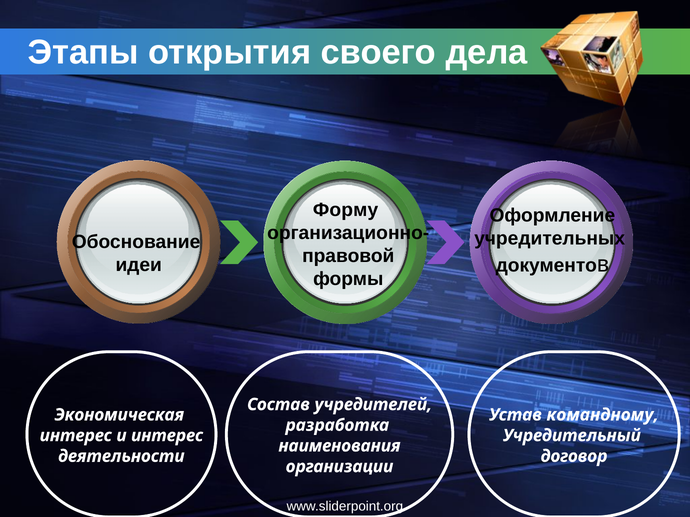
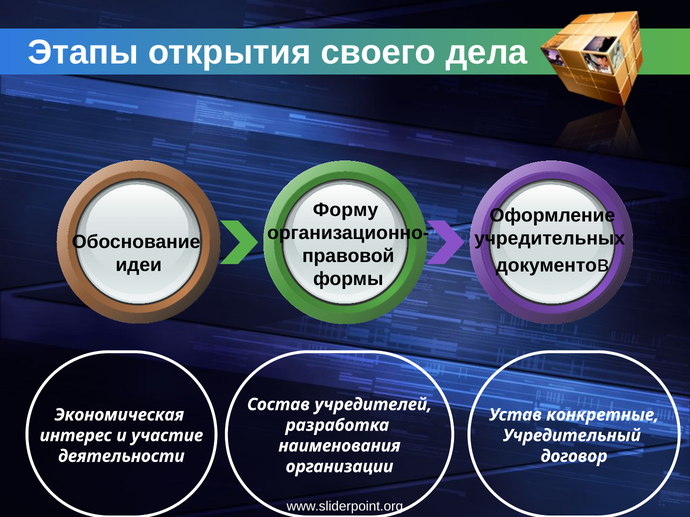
командному: командному -> конкретные
и интерес: интерес -> участие
